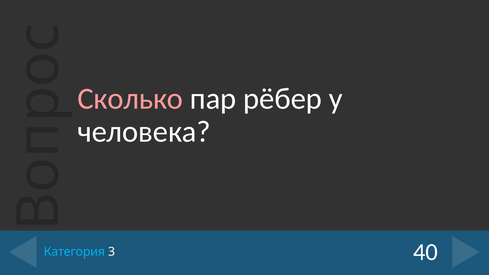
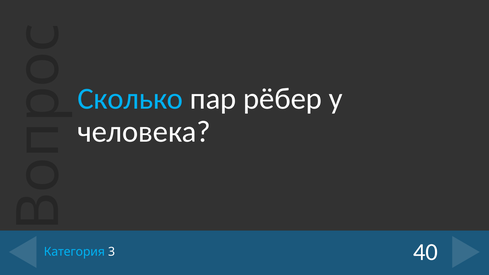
Сколько colour: pink -> light blue
